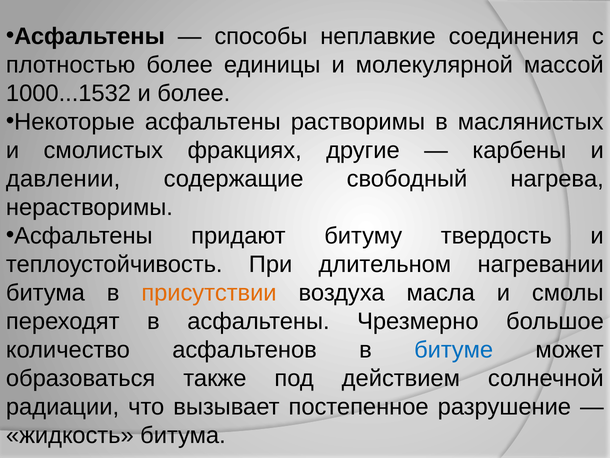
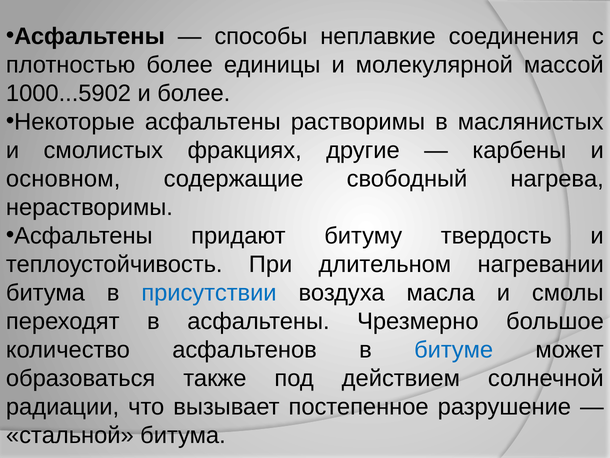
1000...1532: 1000...1532 -> 1000...5902
давлении: давлении -> основном
присутствии colour: orange -> blue
жидкость: жидкость -> стальной
